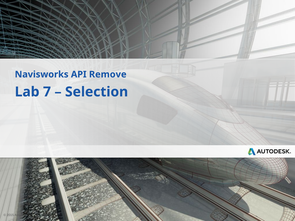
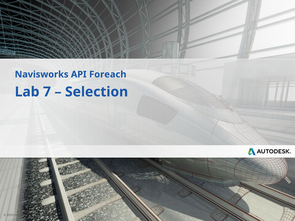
Remove: Remove -> Foreach
